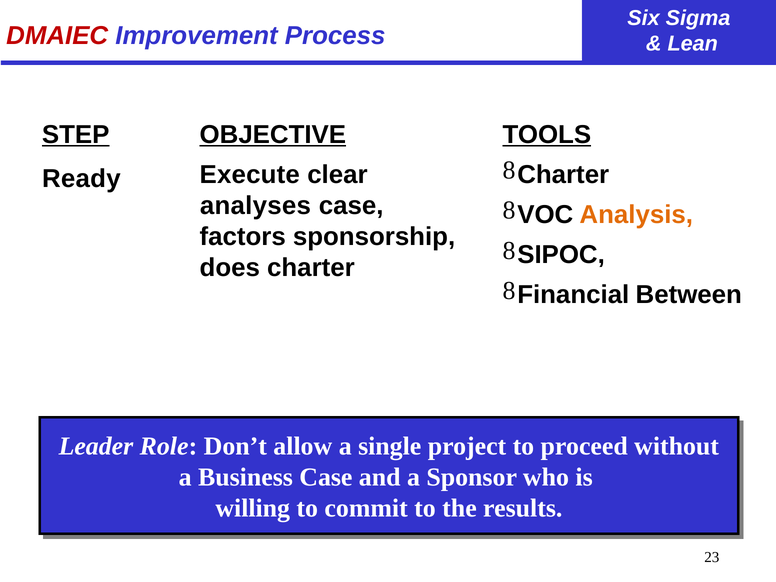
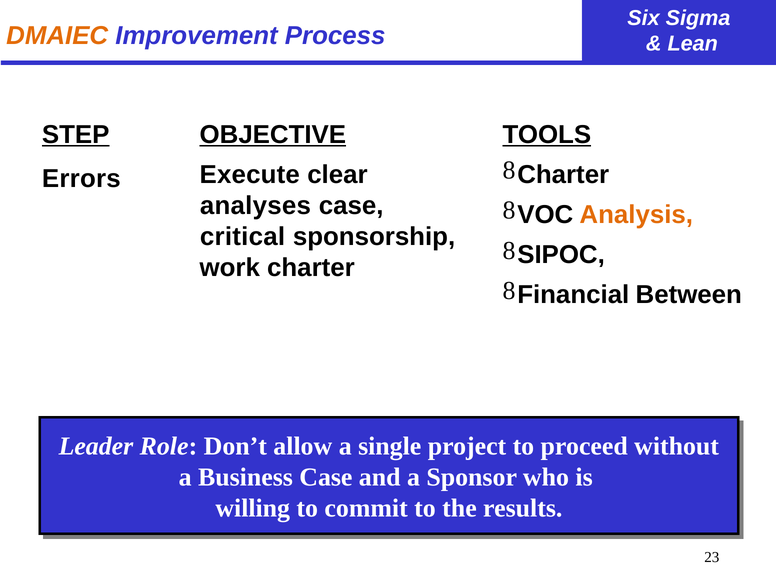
DMAIEC colour: red -> orange
Ready: Ready -> Errors
factors: factors -> critical
does: does -> work
